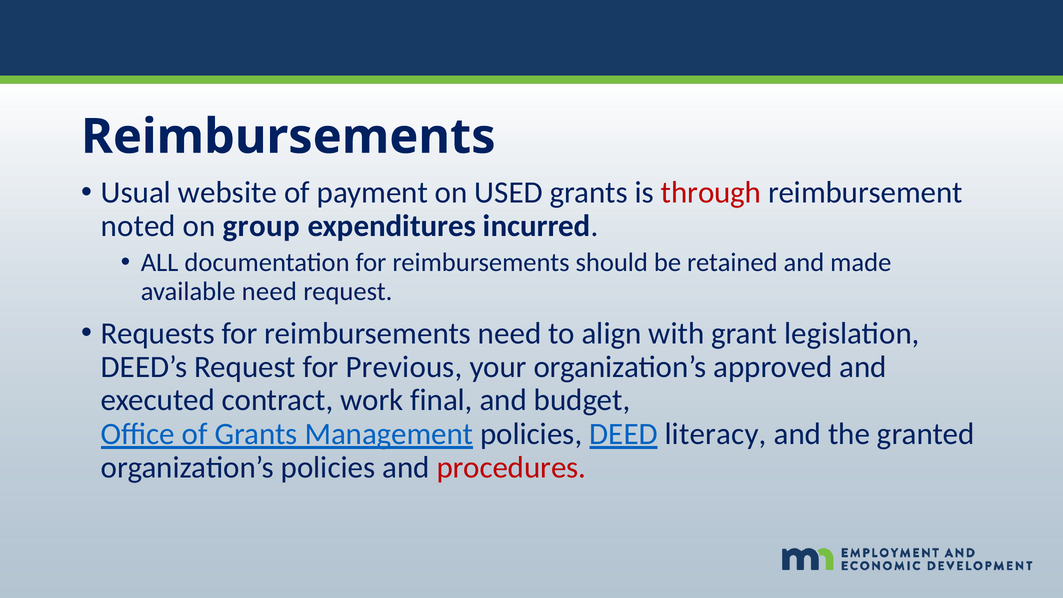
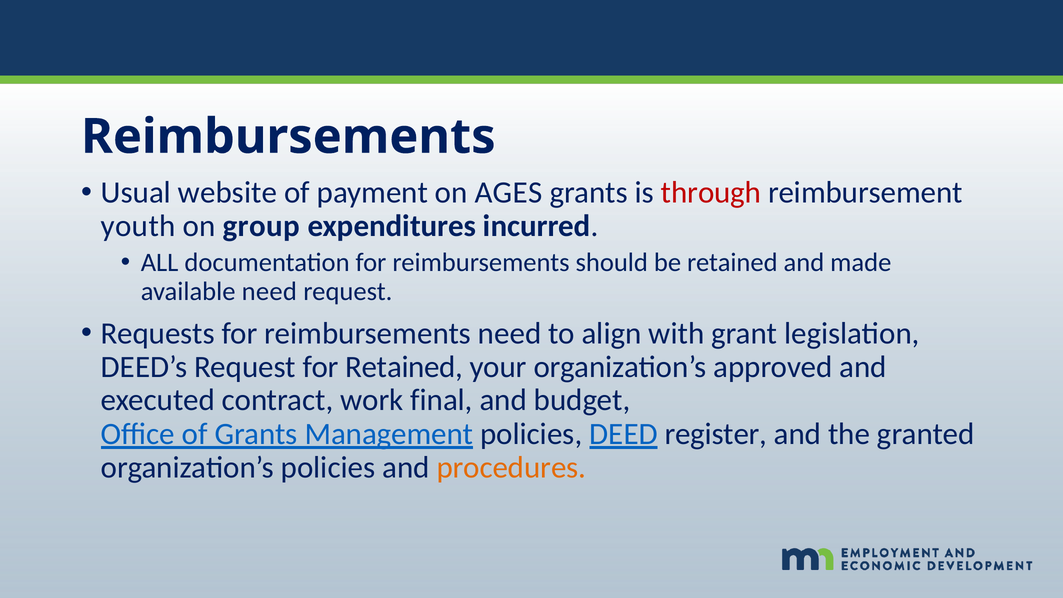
USED: USED -> AGES
noted: noted -> youth
for Previous: Previous -> Retained
literacy: literacy -> register
procedures colour: red -> orange
